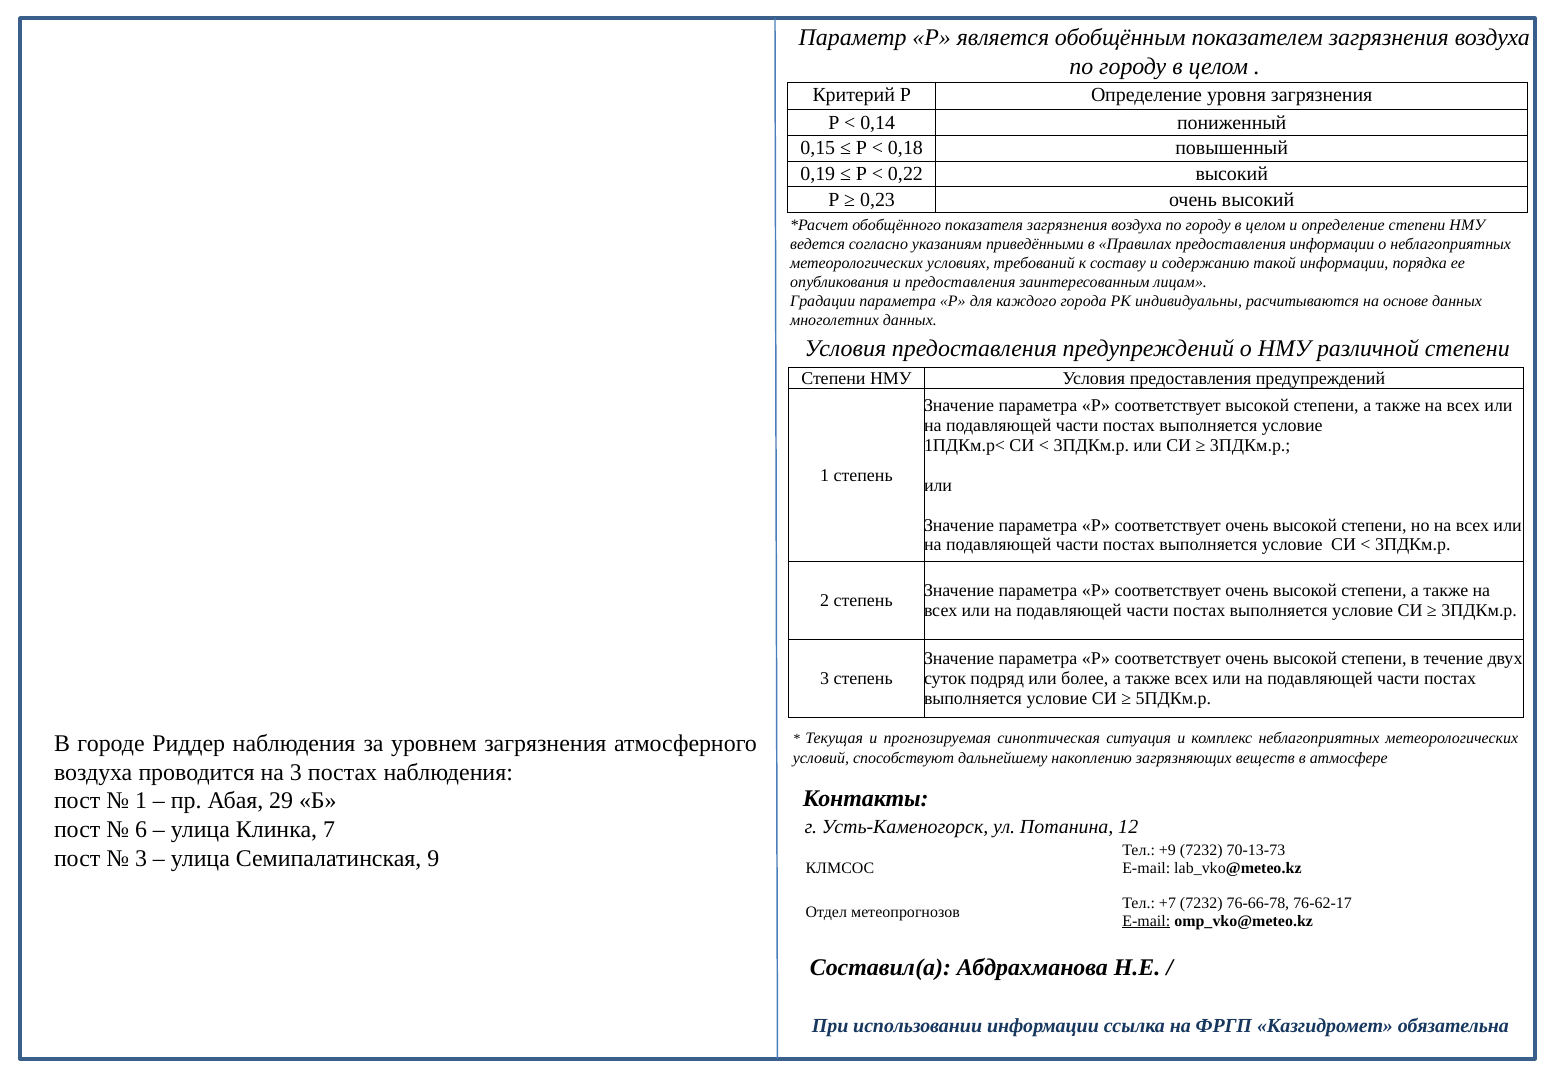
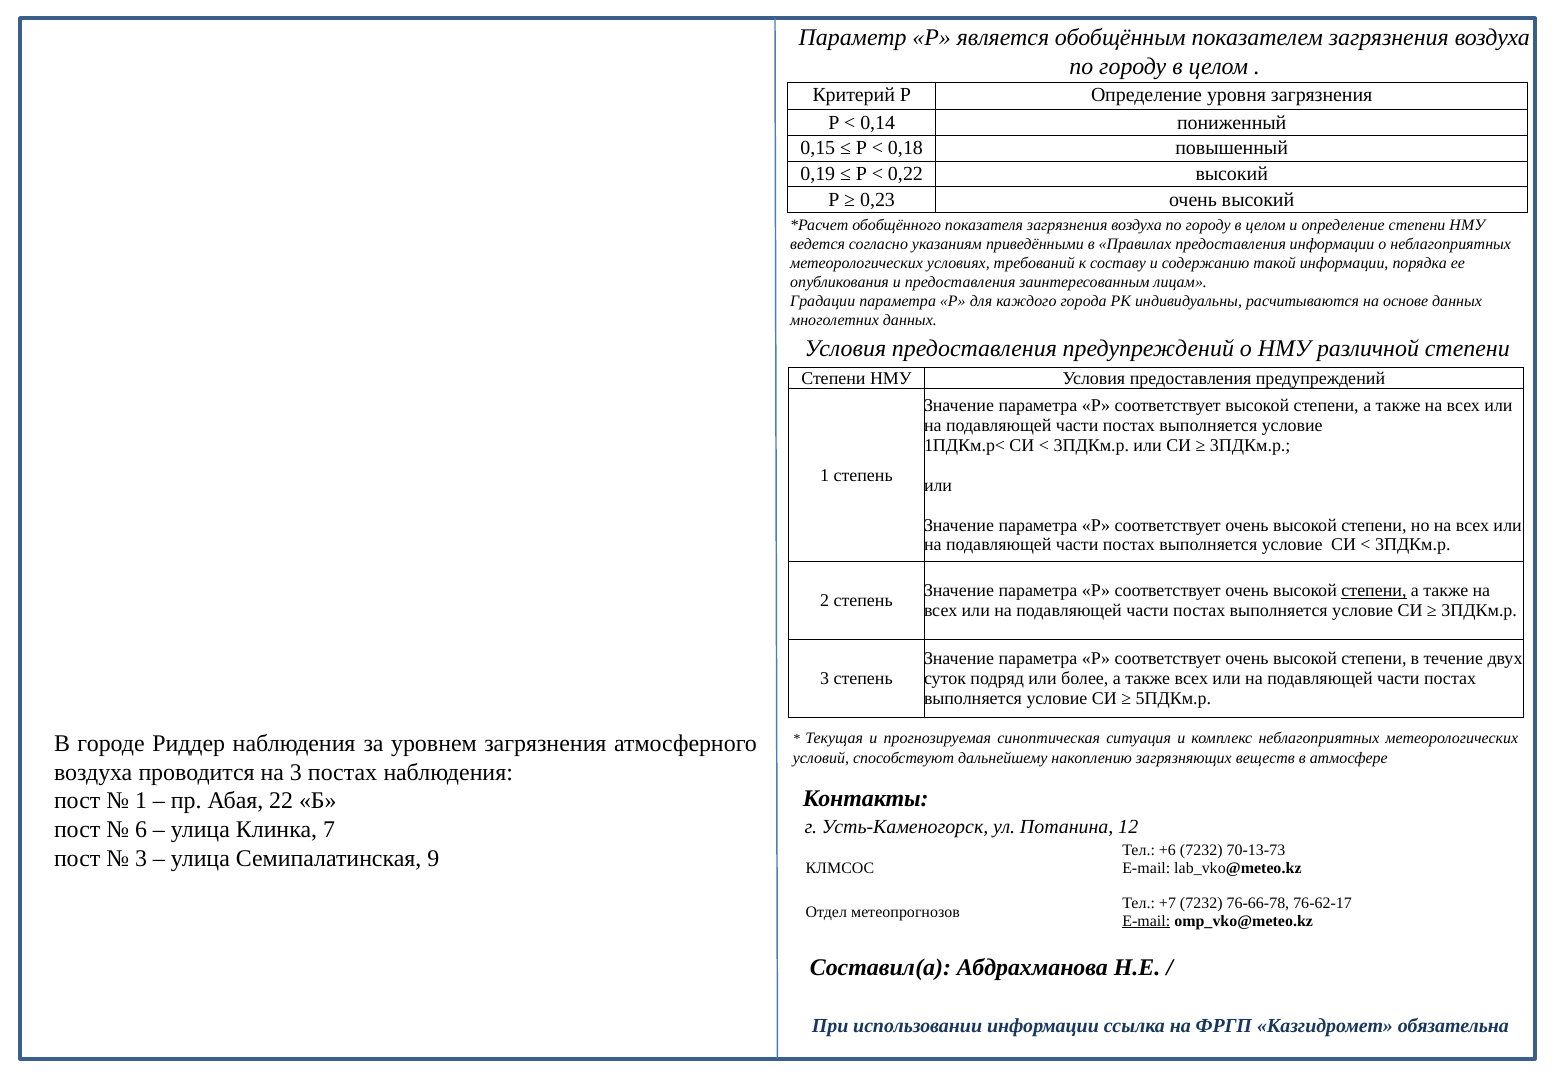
степени at (1374, 591) underline: none -> present
29: 29 -> 22
+9: +9 -> +6
